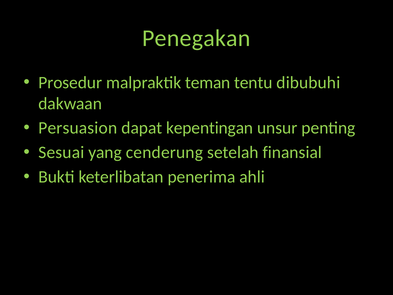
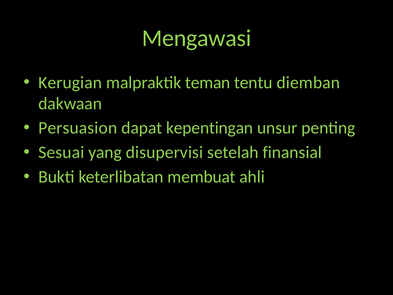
Penegakan: Penegakan -> Mengawasi
Prosedur: Prosedur -> Kerugian
dibubuhi: dibubuhi -> diemban
cenderung: cenderung -> disupervisi
penerima: penerima -> membuat
